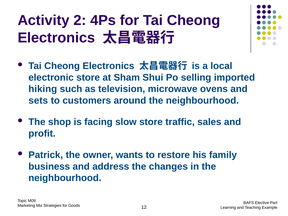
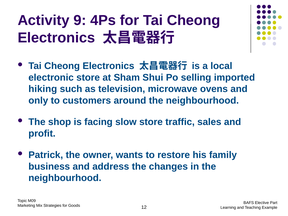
2: 2 -> 9
sets: sets -> only
